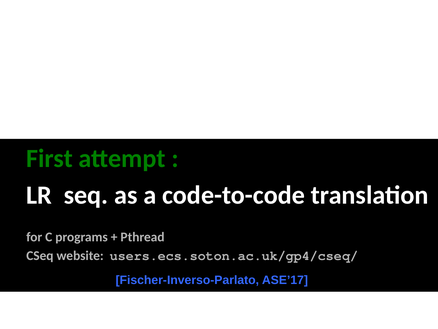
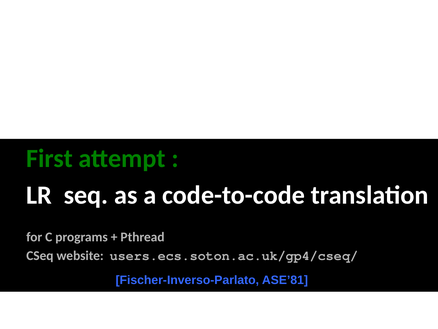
ASE’17: ASE’17 -> ASE’81
